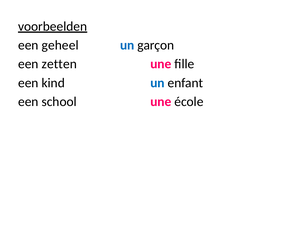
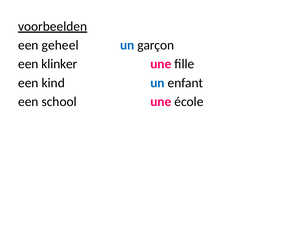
zetten: zetten -> klinker
